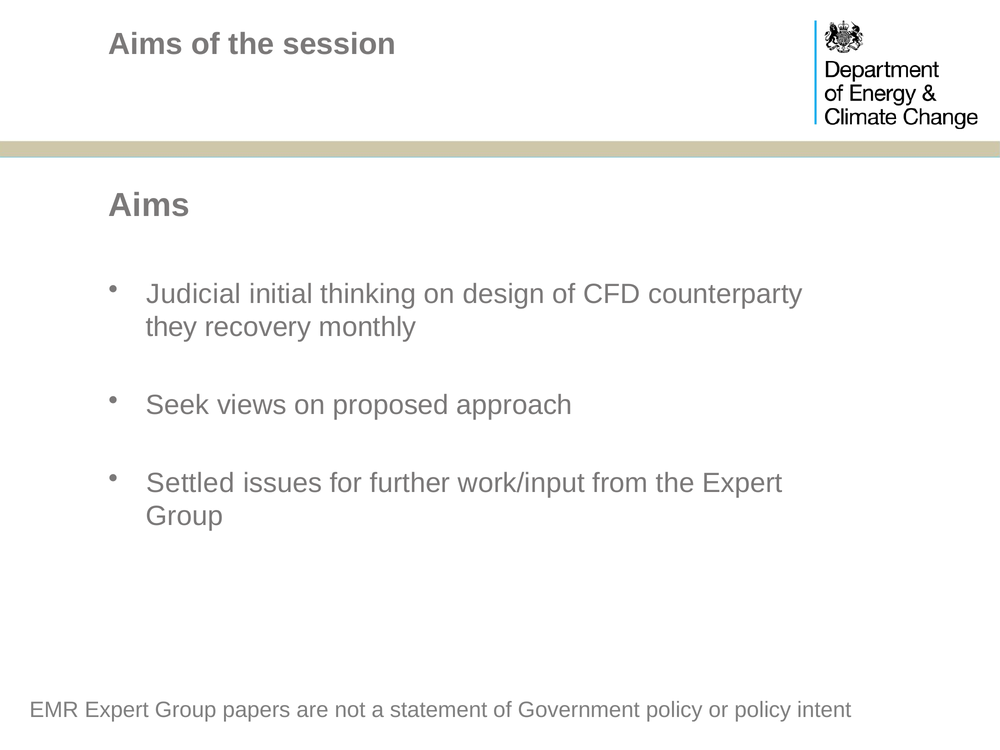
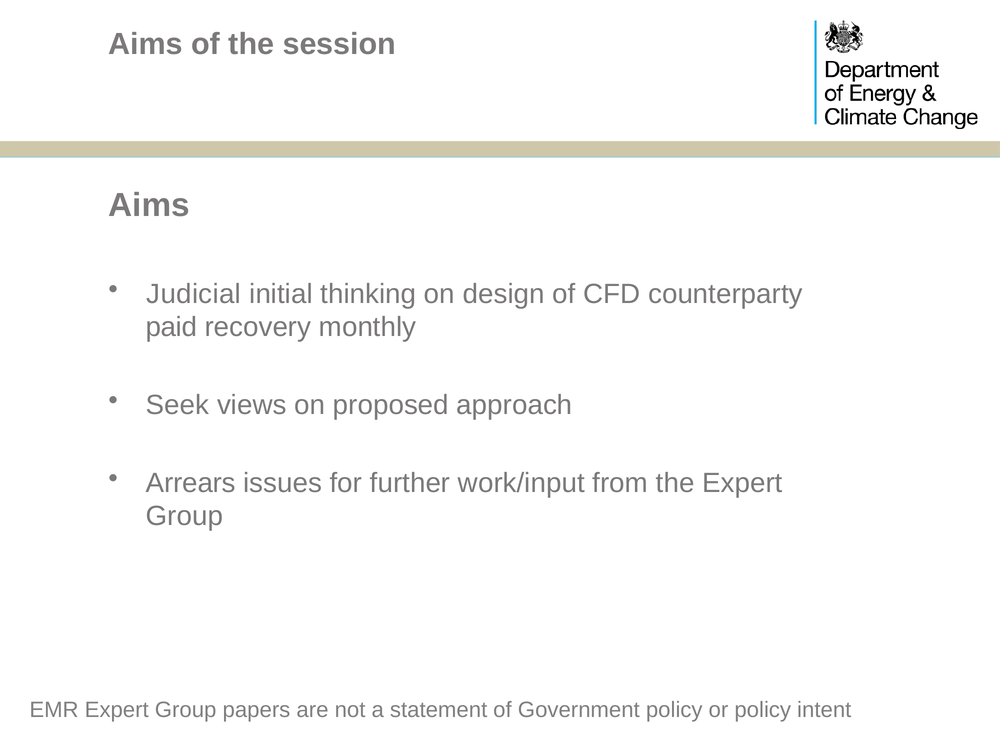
they: they -> paid
Settled: Settled -> Arrears
